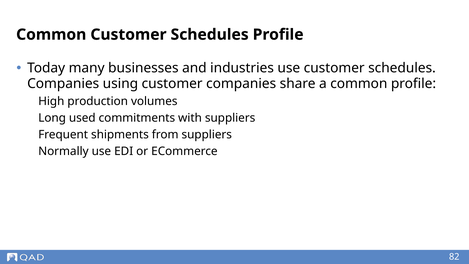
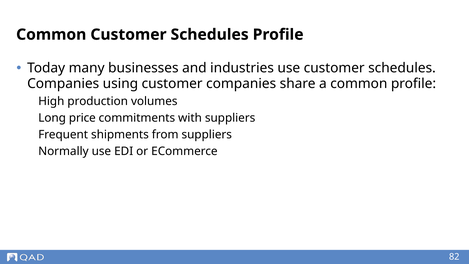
used: used -> price
